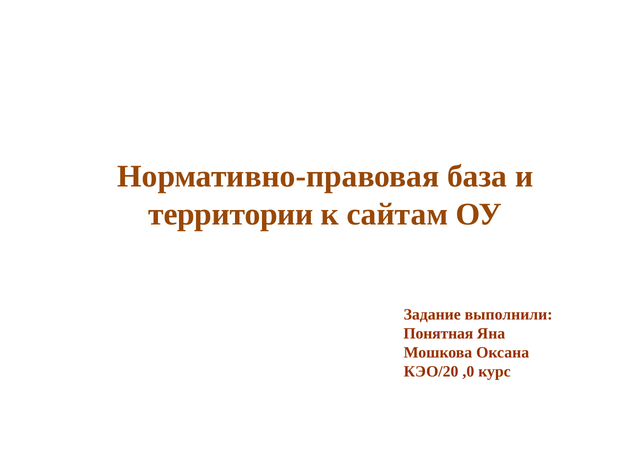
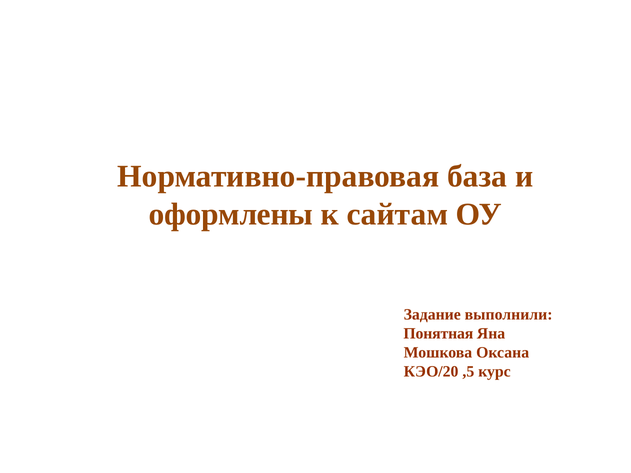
территории: территории -> оформлены
,0: ,0 -> ,5
